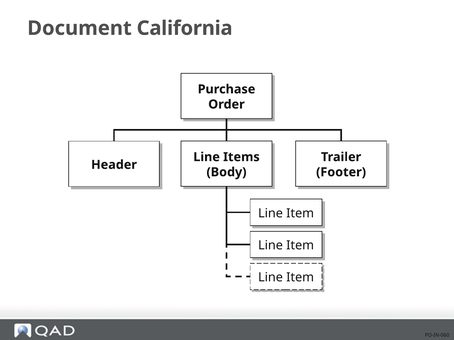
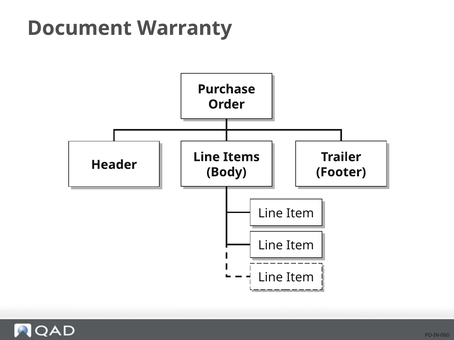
California: California -> Warranty
